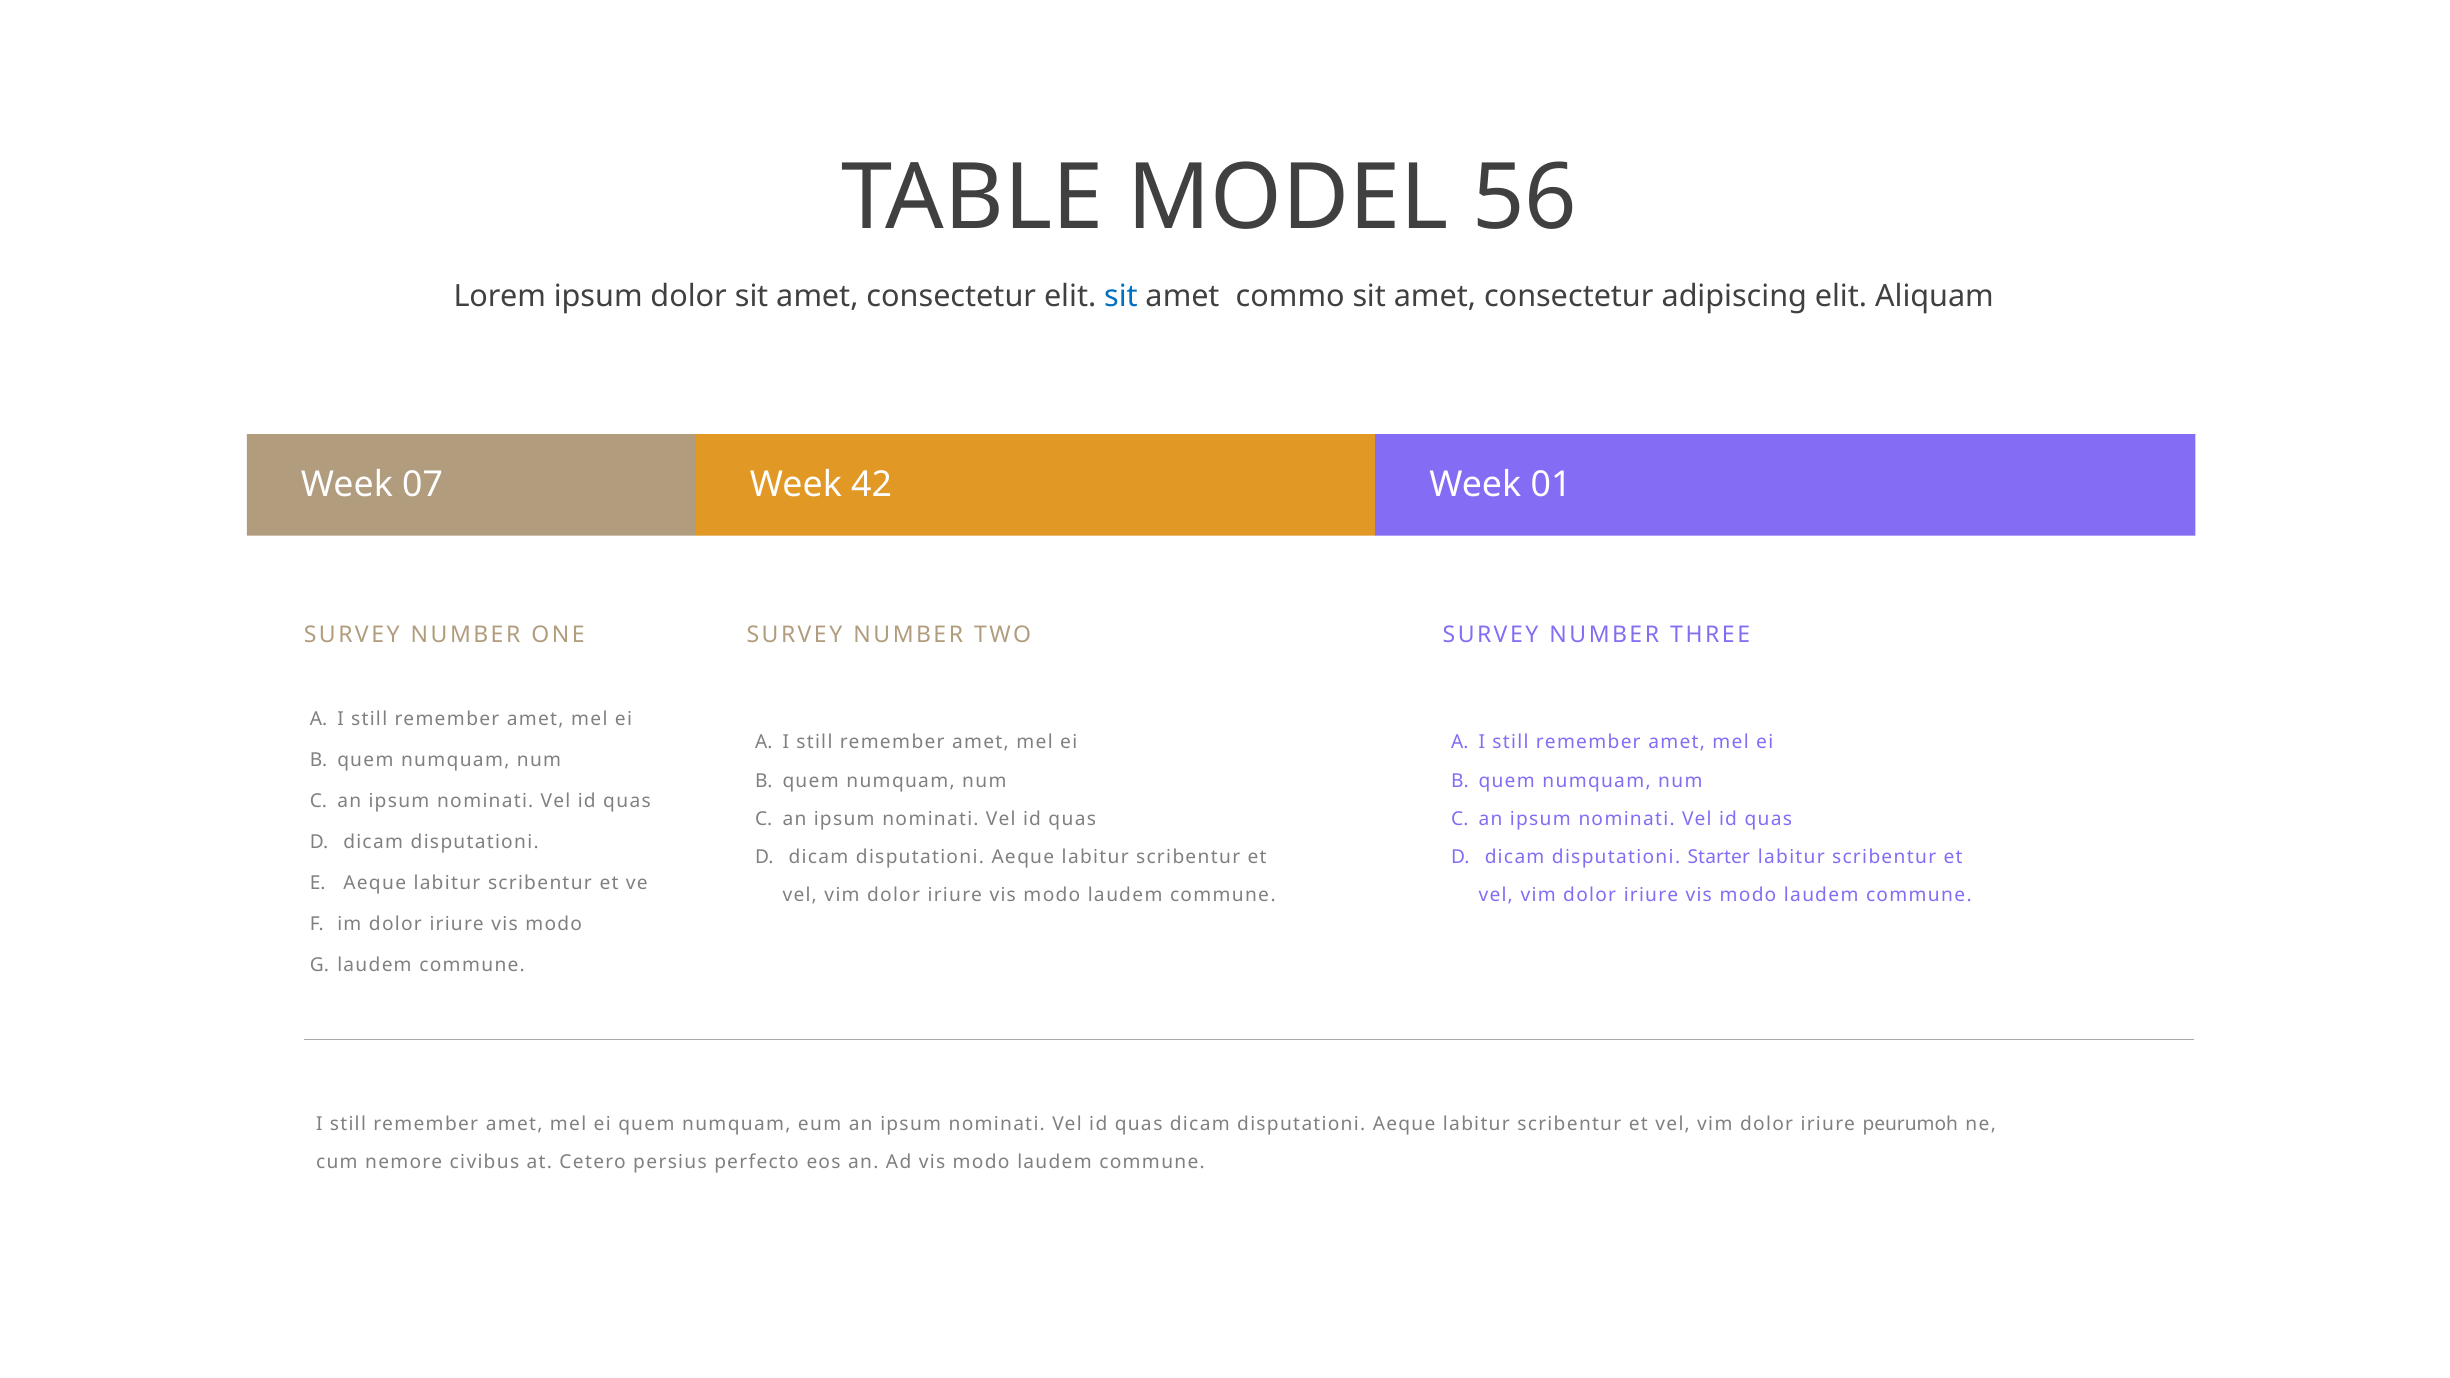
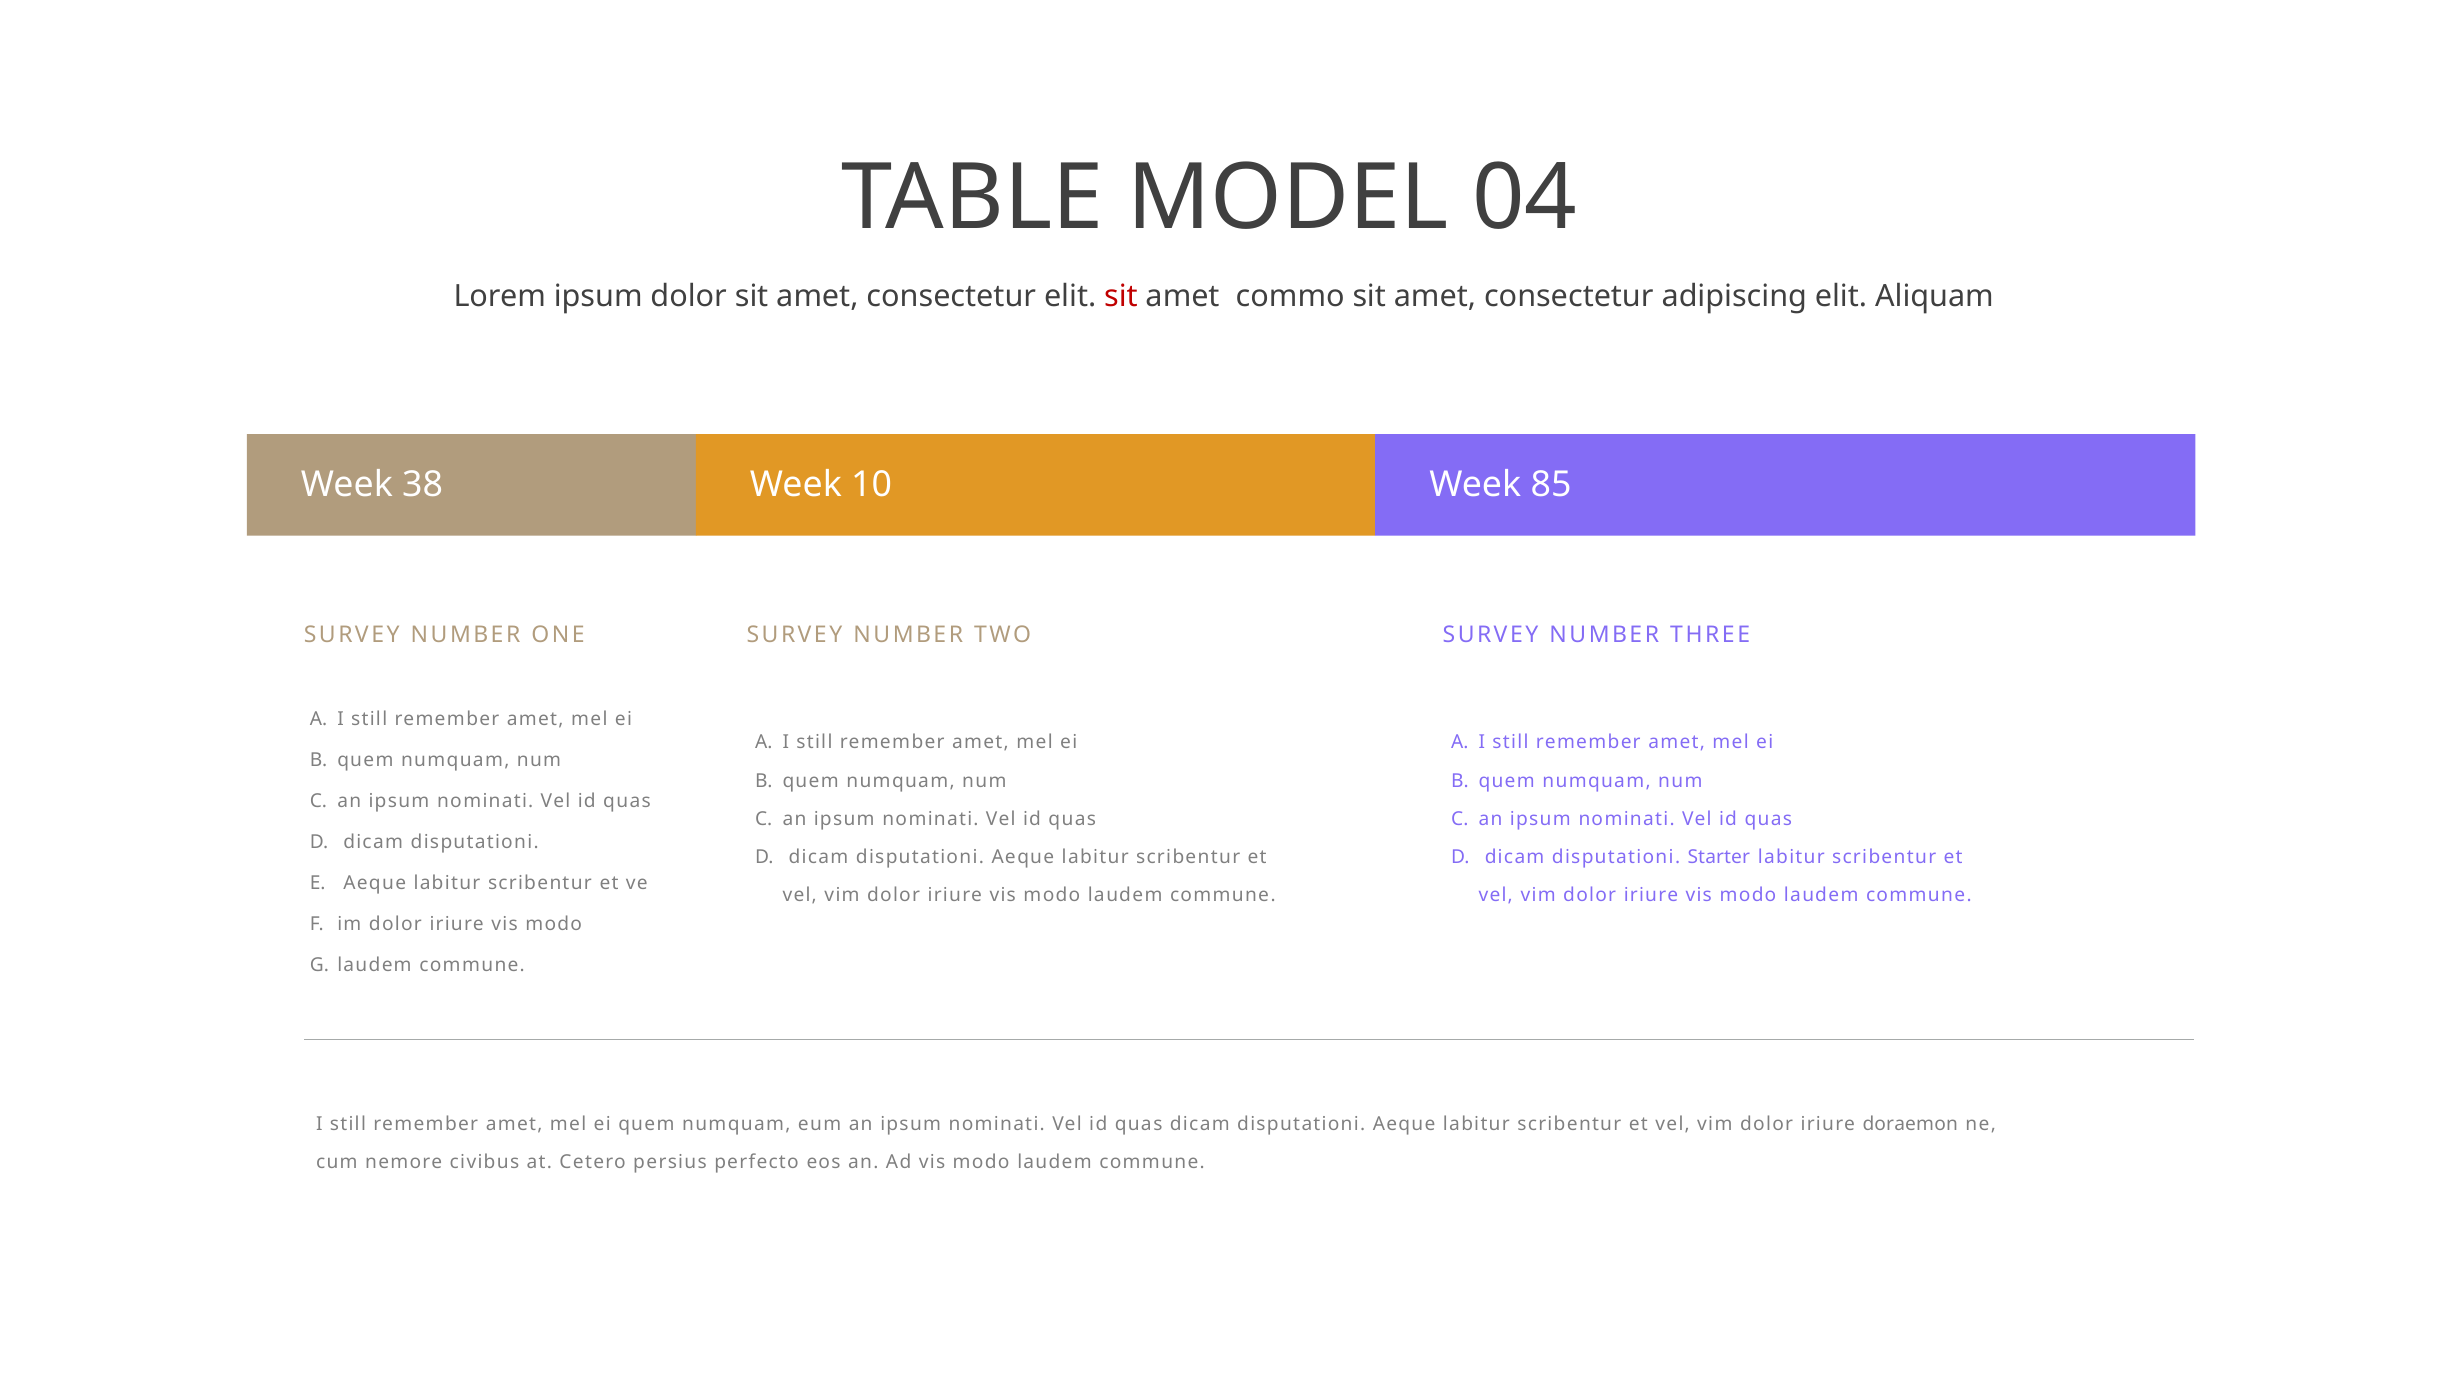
56: 56 -> 04
sit at (1121, 296) colour: blue -> red
07: 07 -> 38
42: 42 -> 10
01: 01 -> 85
peurumoh: peurumoh -> doraemon
